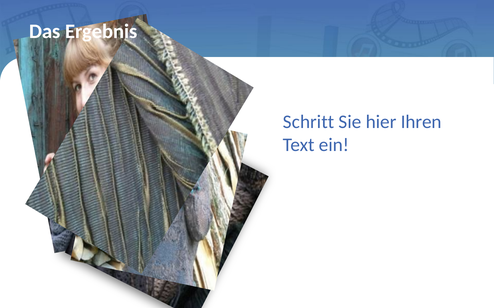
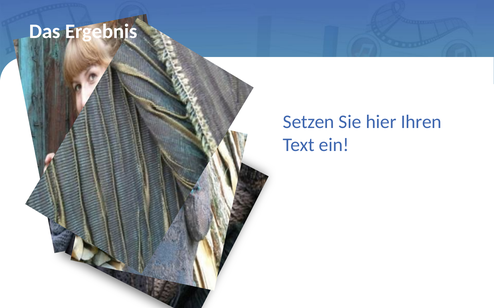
Schritt: Schritt -> Setzen
